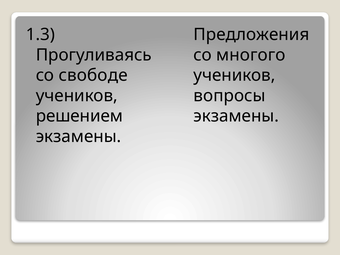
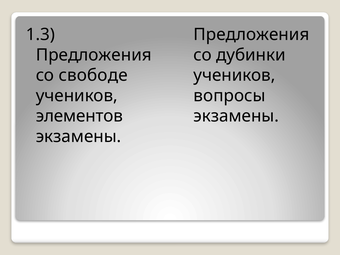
Прогуливаясь at (94, 55): Прогуливаясь -> Предложения
многого: многого -> дубинки
решением: решением -> элементов
